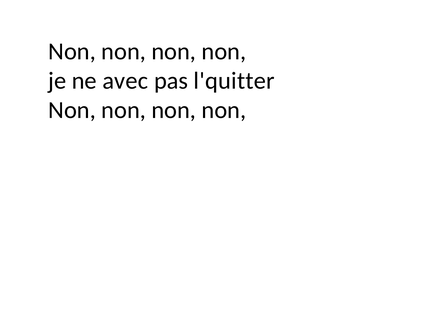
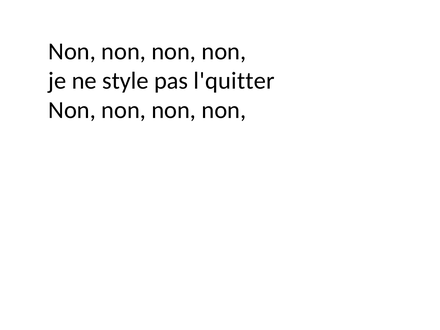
avec: avec -> style
